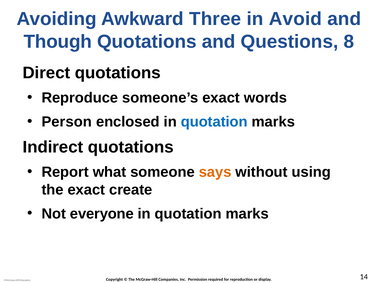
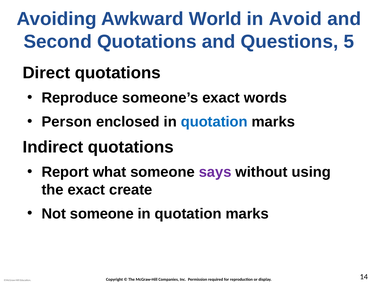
Three: Three -> World
Though: Though -> Second
8: 8 -> 5
says colour: orange -> purple
Not everyone: everyone -> someone
